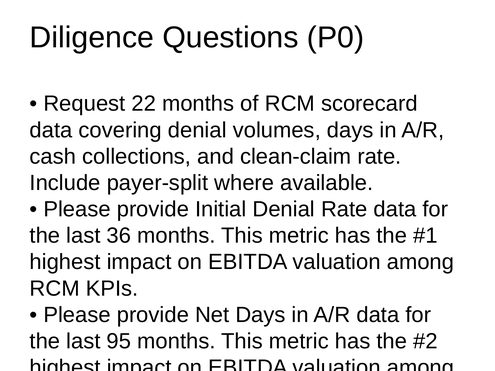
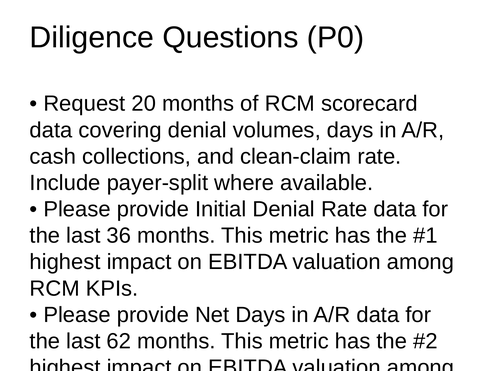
22: 22 -> 20
95: 95 -> 62
